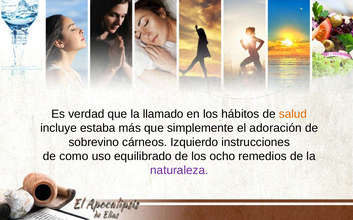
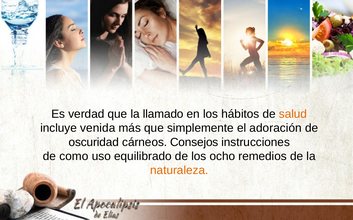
estaba: estaba -> venida
sobrevino: sobrevino -> oscuridad
Izquierdo: Izquierdo -> Consejos
naturaleza colour: purple -> orange
